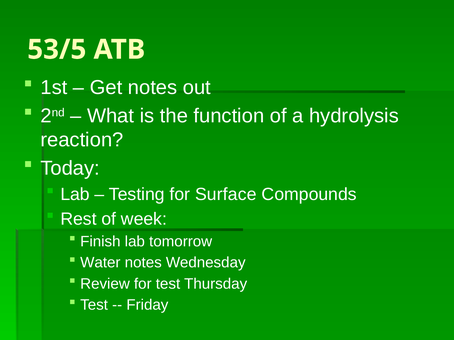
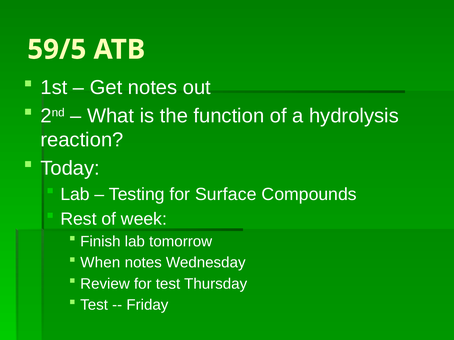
53/5: 53/5 -> 59/5
Water: Water -> When
